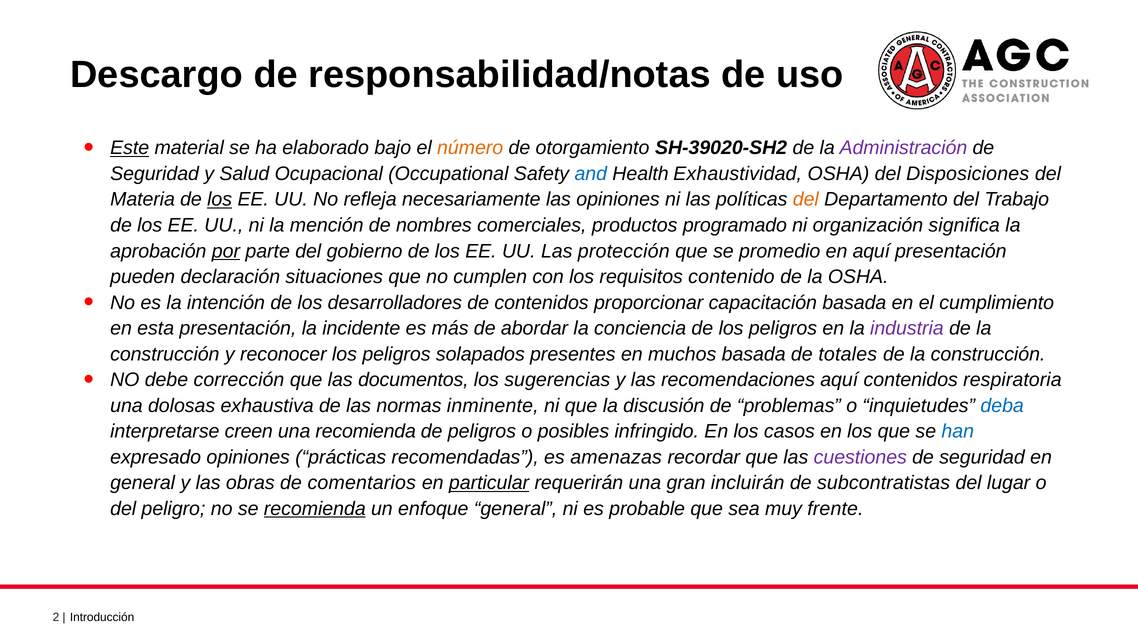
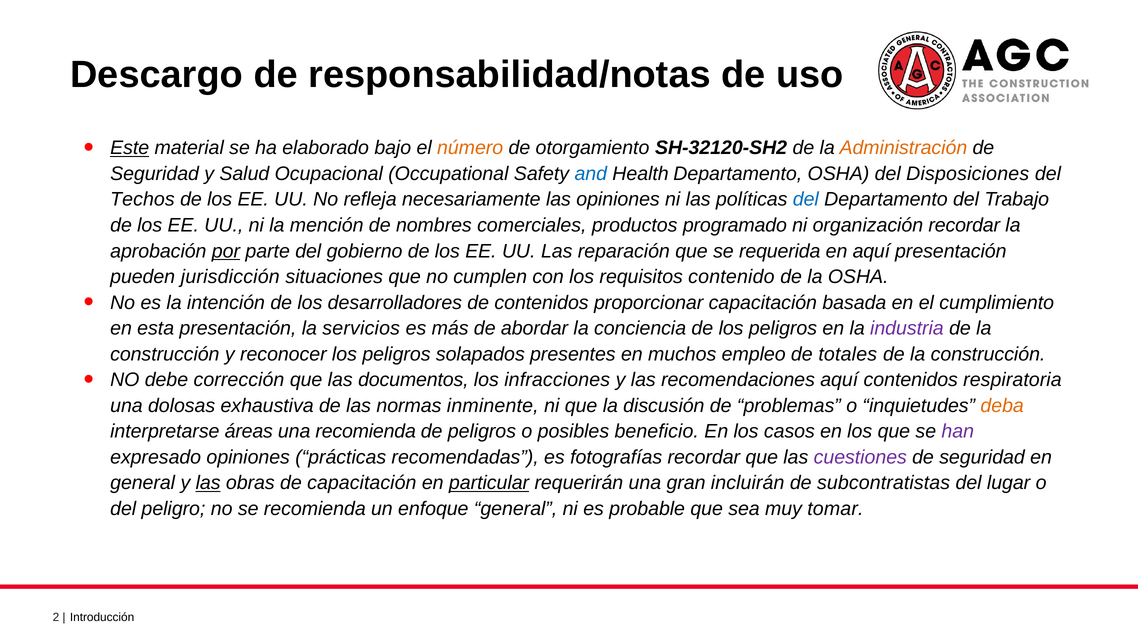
SH-39020-SH2: SH-39020-SH2 -> SH-32120-SH2
Administración colour: purple -> orange
Health Exhaustividad: Exhaustividad -> Departamento
Materia: Materia -> Techos
los at (220, 200) underline: present -> none
del at (806, 200) colour: orange -> blue
organización significa: significa -> recordar
protección: protección -> reparación
promedio: promedio -> requerida
declaración: declaración -> jurisdicción
incidente: incidente -> servicios
muchos basada: basada -> empleo
sugerencias: sugerencias -> infracciones
deba colour: blue -> orange
creen: creen -> áreas
infringido: infringido -> beneficio
han colour: blue -> purple
amenazas: amenazas -> fotografías
las at (208, 483) underline: none -> present
de comentarios: comentarios -> capacitación
recomienda at (315, 509) underline: present -> none
frente: frente -> tomar
